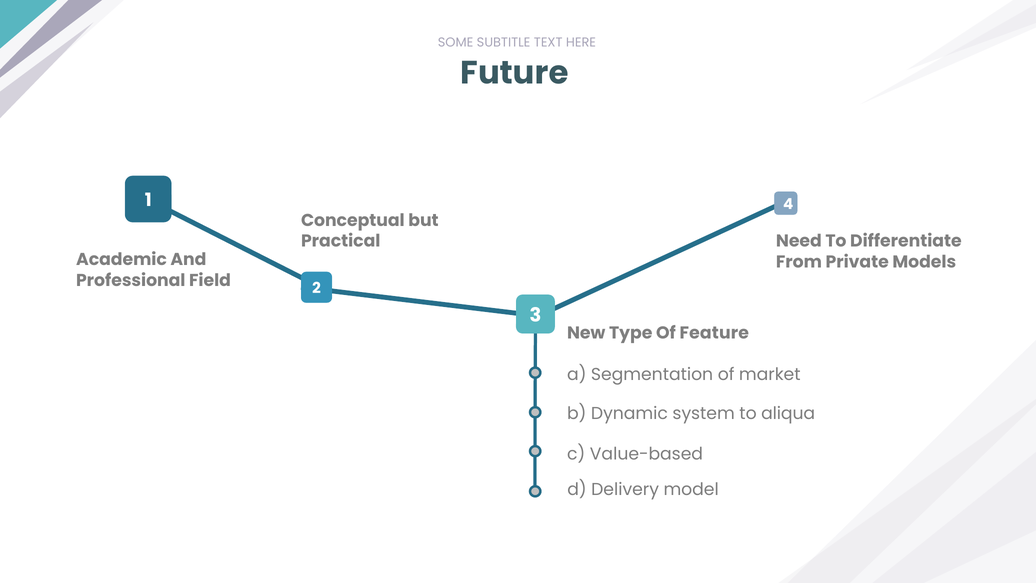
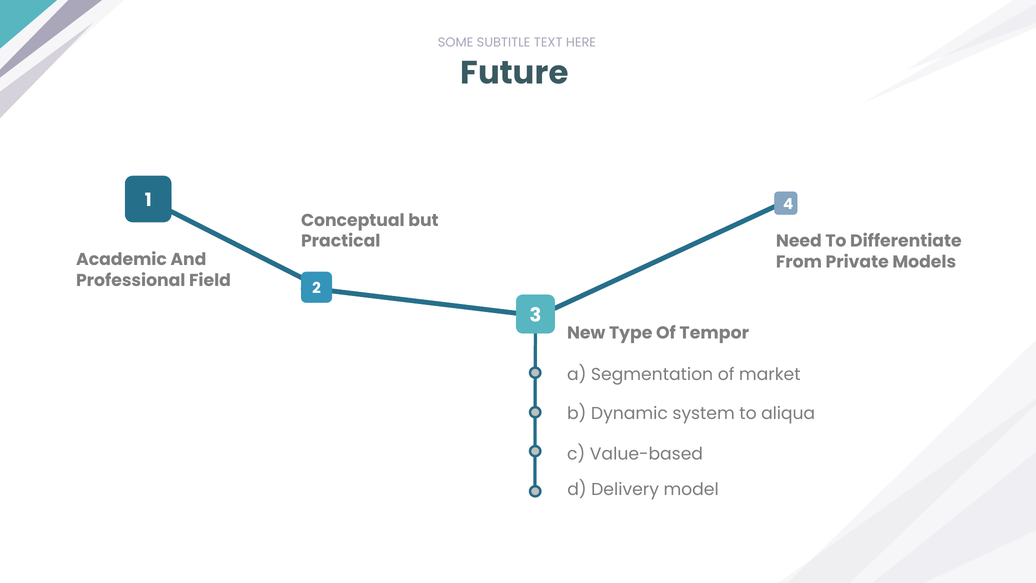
Feature: Feature -> Tempor
